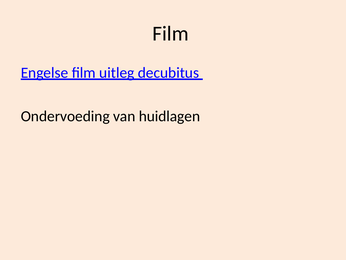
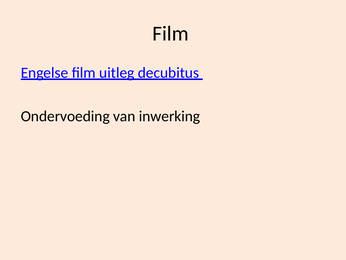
huidlagen: huidlagen -> inwerking
